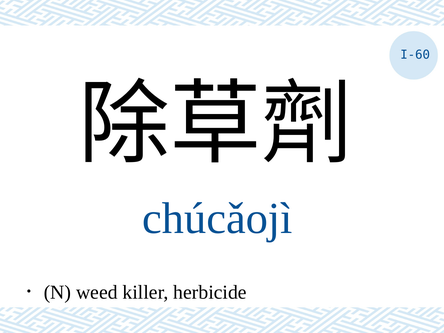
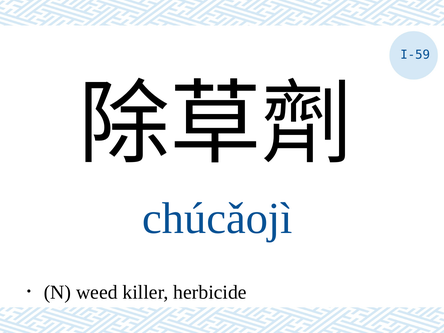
I-60: I-60 -> I-59
